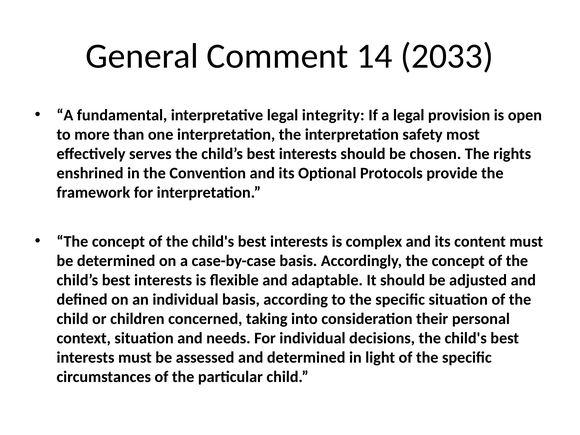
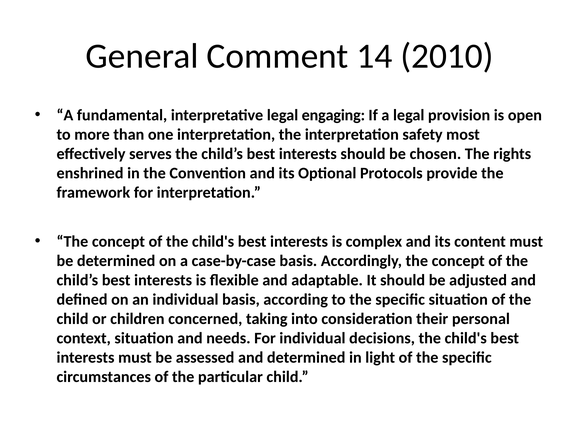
2033: 2033 -> 2010
integrity: integrity -> engaging
